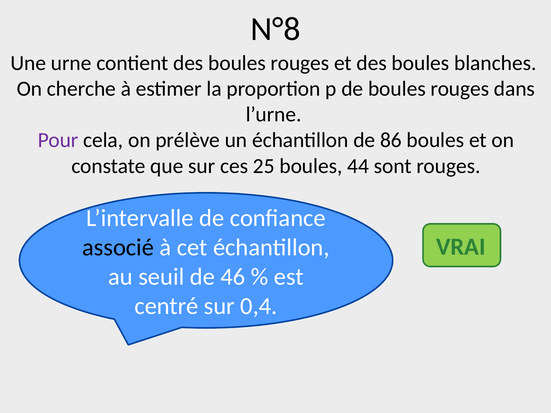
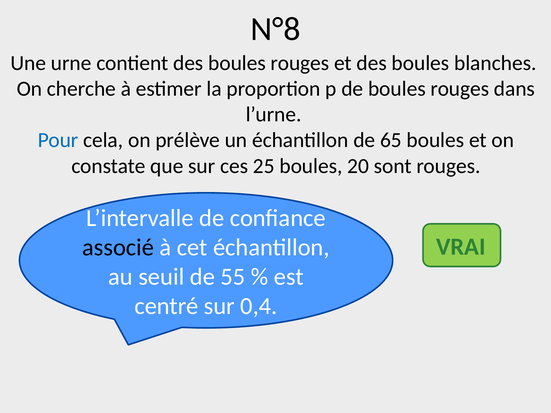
Pour colour: purple -> blue
86: 86 -> 65
44: 44 -> 20
46: 46 -> 55
